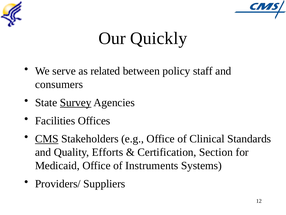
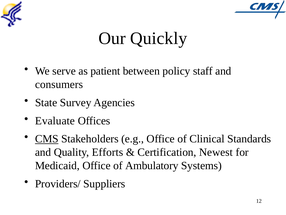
related: related -> patient
Survey underline: present -> none
Facilities: Facilities -> Evaluate
Section: Section -> Newest
Instruments: Instruments -> Ambulatory
